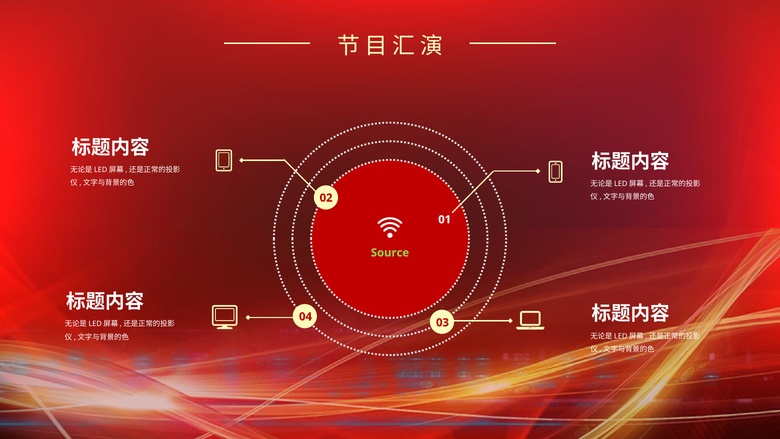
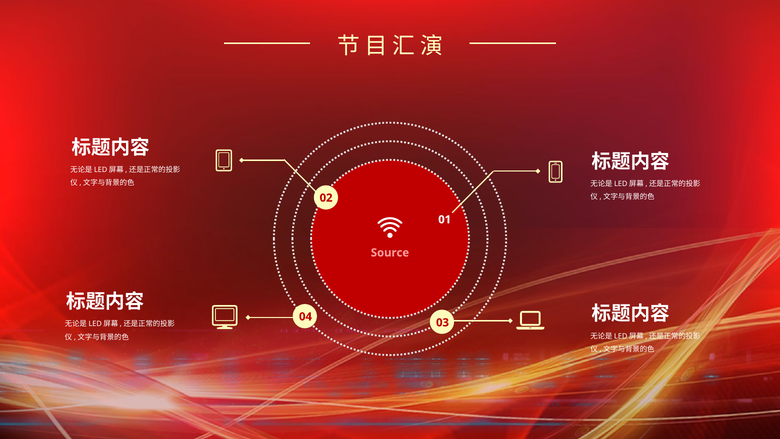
Source colour: light green -> pink
